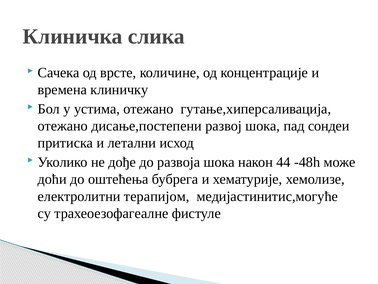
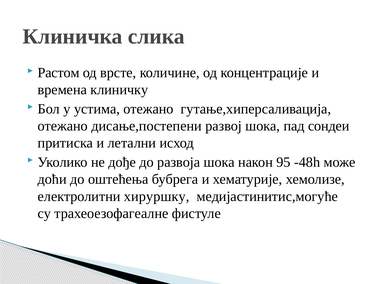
Сачека: Сачека -> Растом
44: 44 -> 95
терапијом: терапијом -> хируршку
